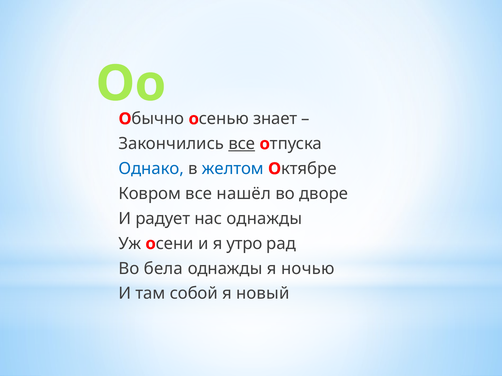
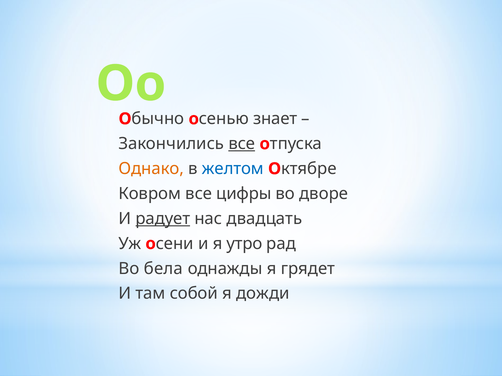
Однако colour: blue -> orange
нашёл: нашёл -> цифры
радует underline: none -> present
нас однажды: однажды -> двадцать
ночью: ночью -> грядет
новый: новый -> дожди
